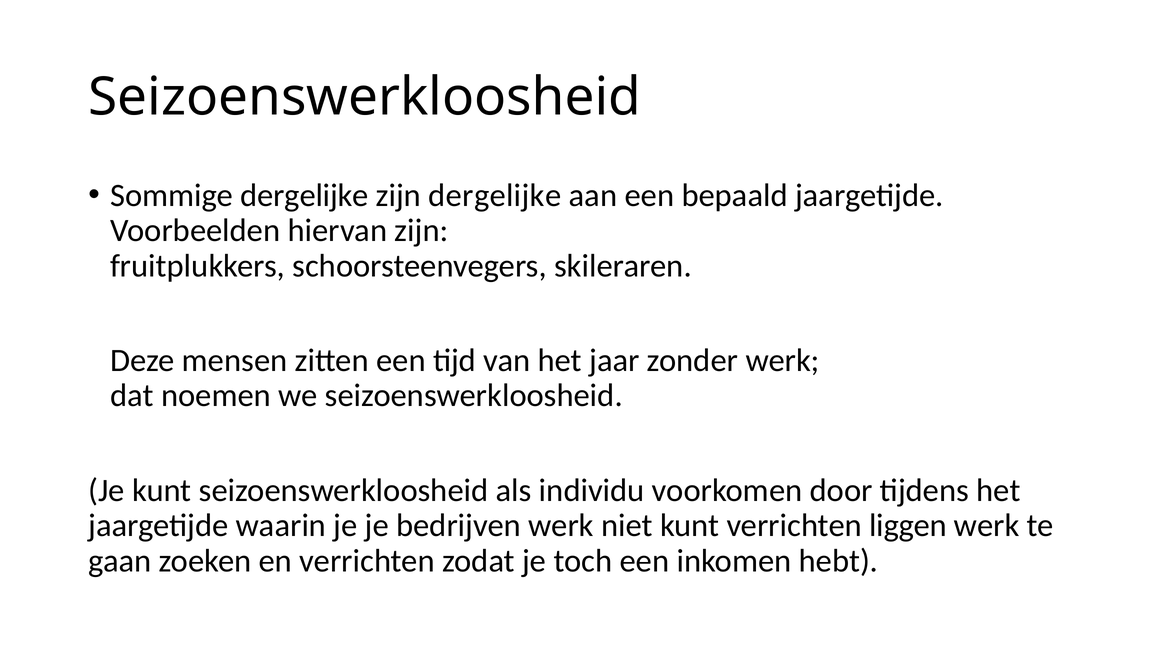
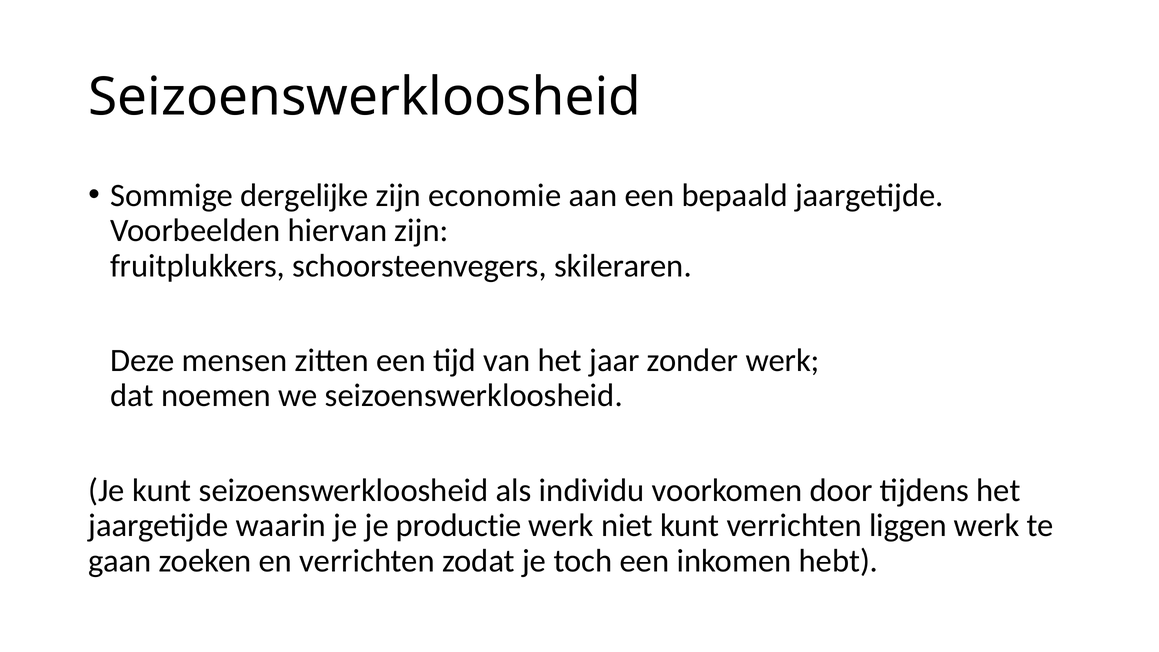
zijn dergelijke: dergelijke -> economie
bedrijven: bedrijven -> productie
